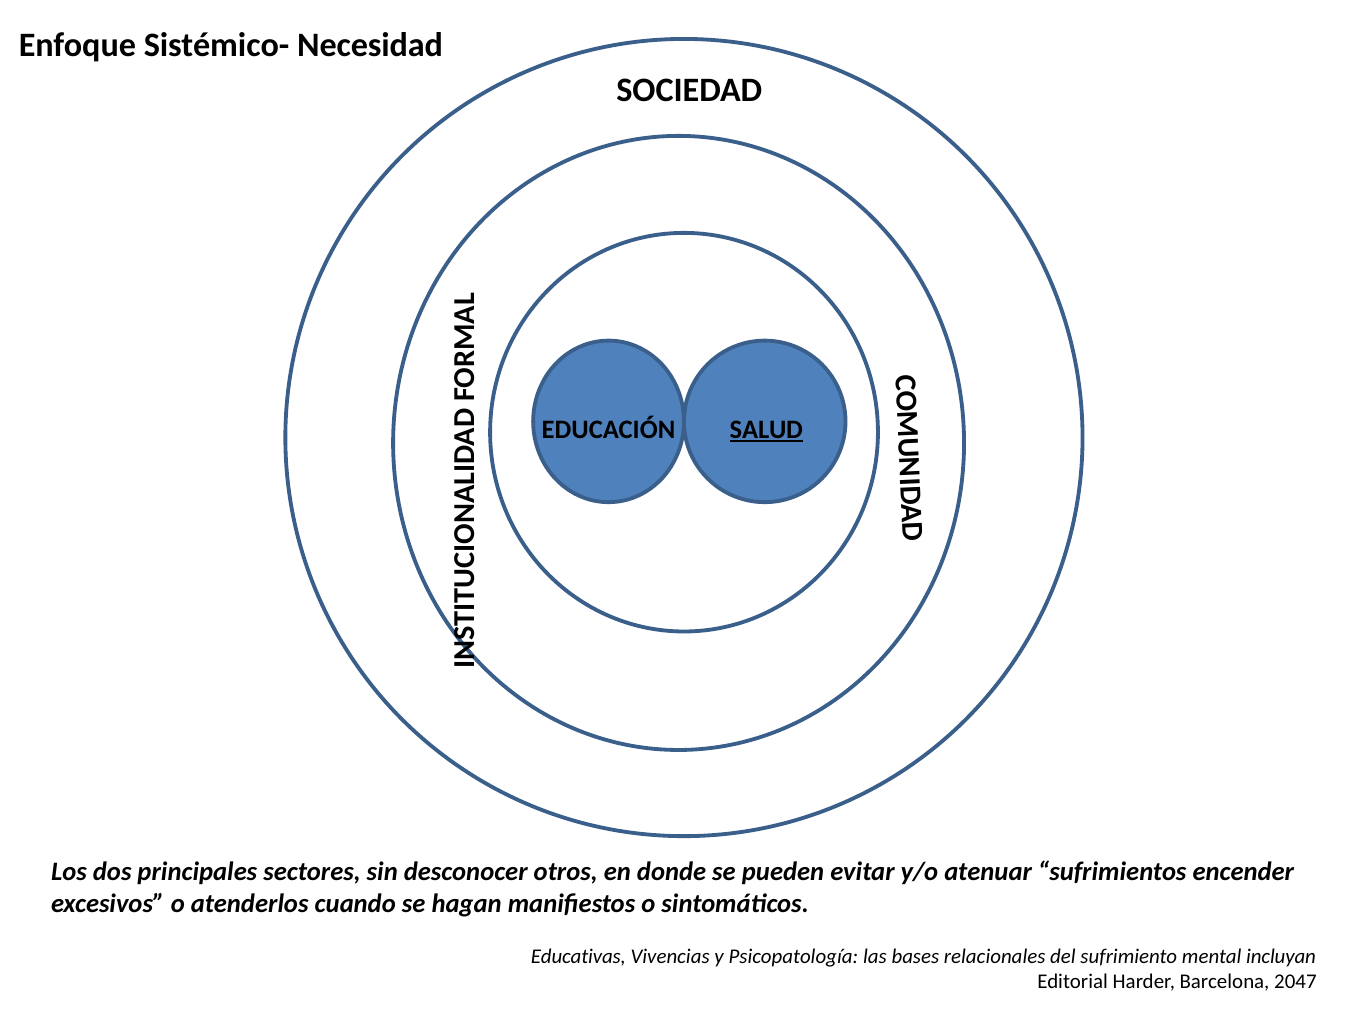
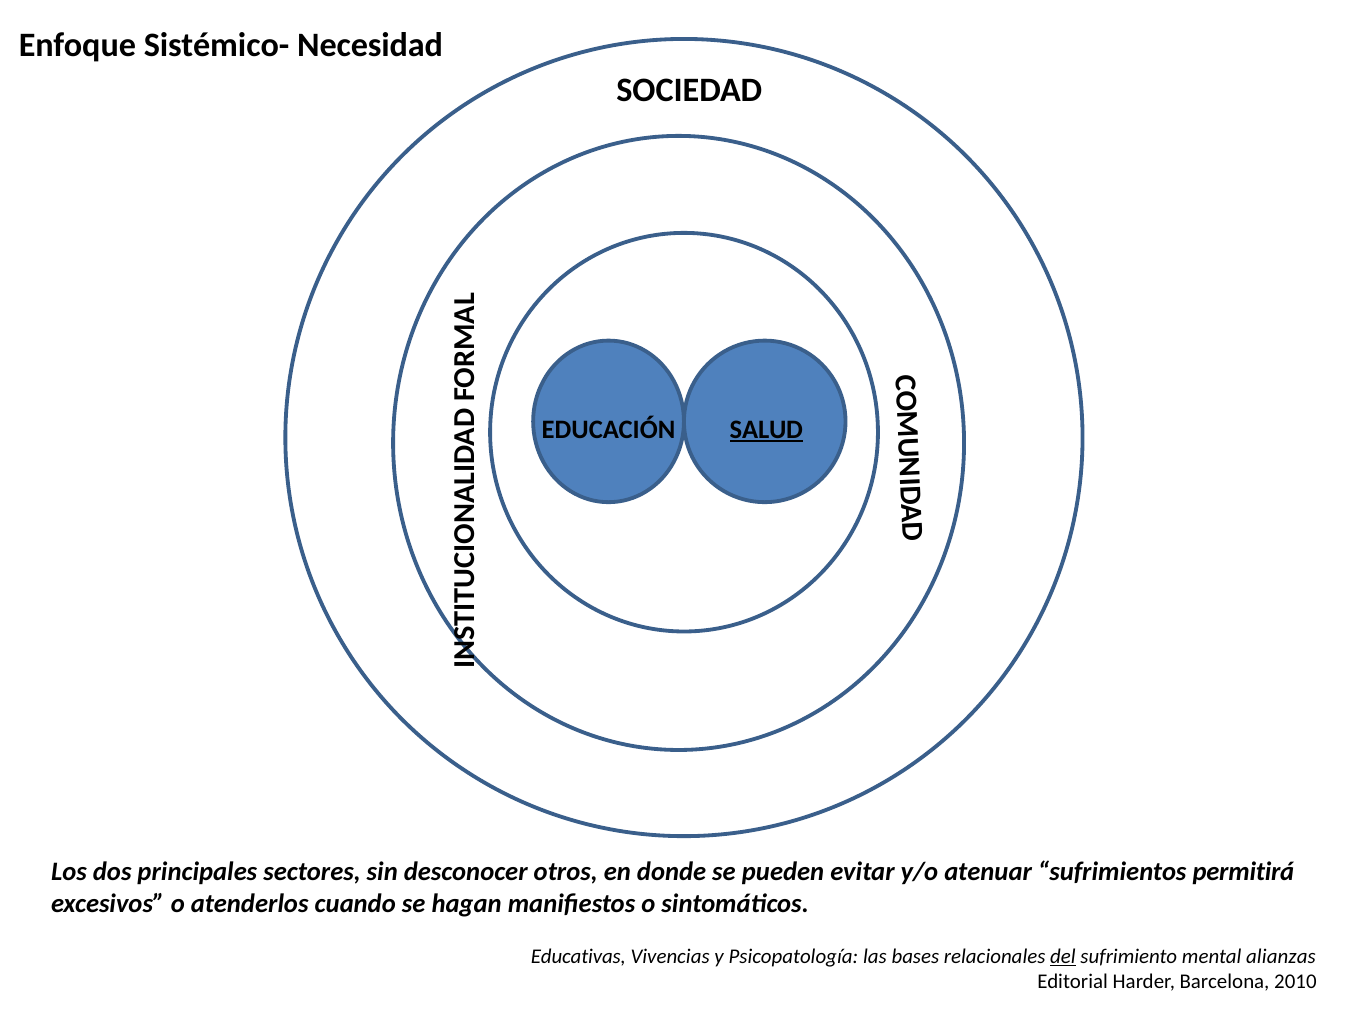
encender: encender -> permitirá
del underline: none -> present
incluyan: incluyan -> alianzas
2047: 2047 -> 2010
